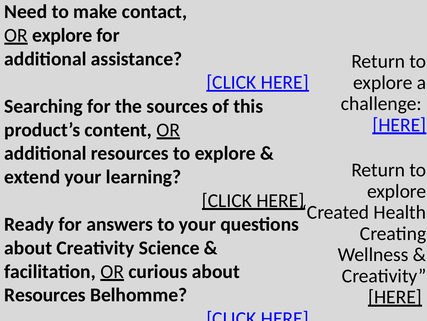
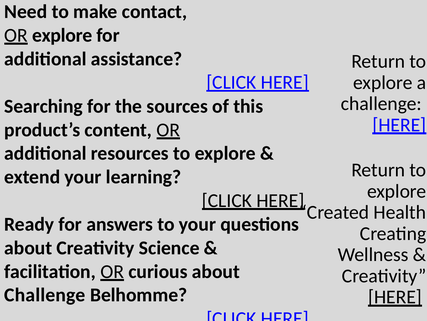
Resources at (45, 294): Resources -> Challenge
